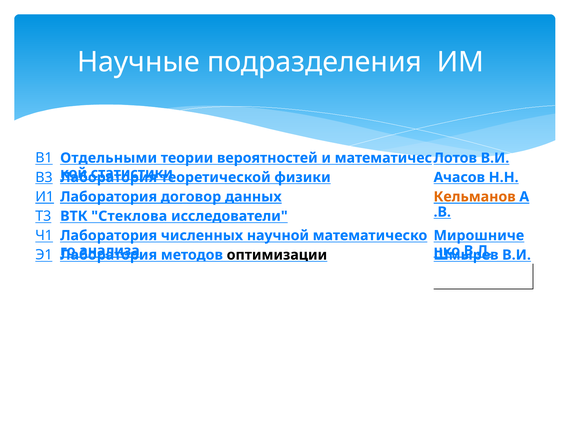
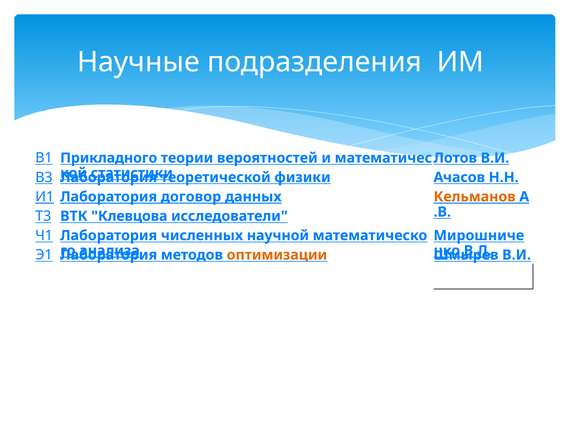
Отдельными: Отдельными -> Прикладного
Стеклова: Стеклова -> Клевцова
оптимизации colour: black -> orange
